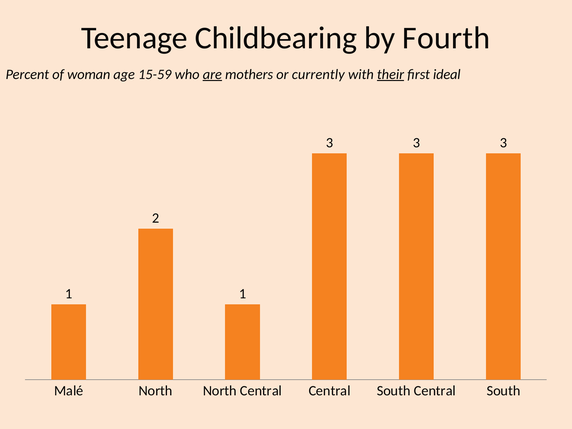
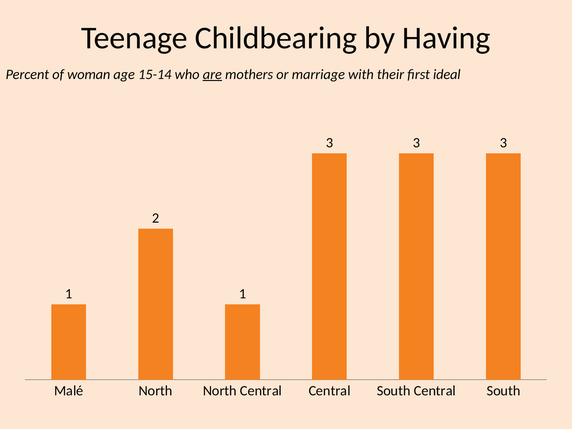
Fourth: Fourth -> Having
15-59: 15-59 -> 15-14
currently: currently -> marriage
their underline: present -> none
